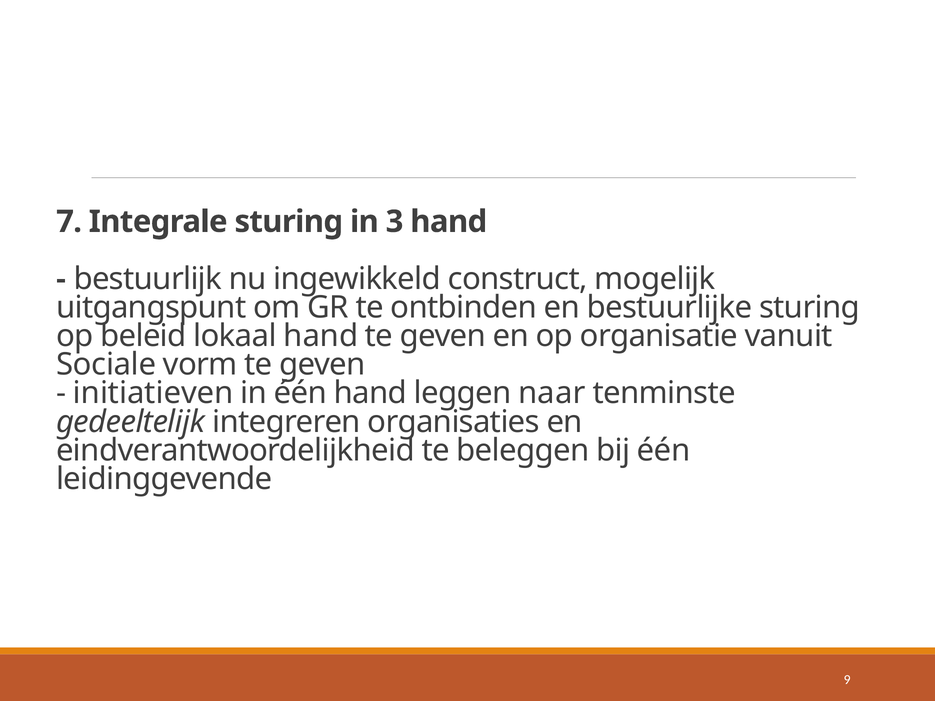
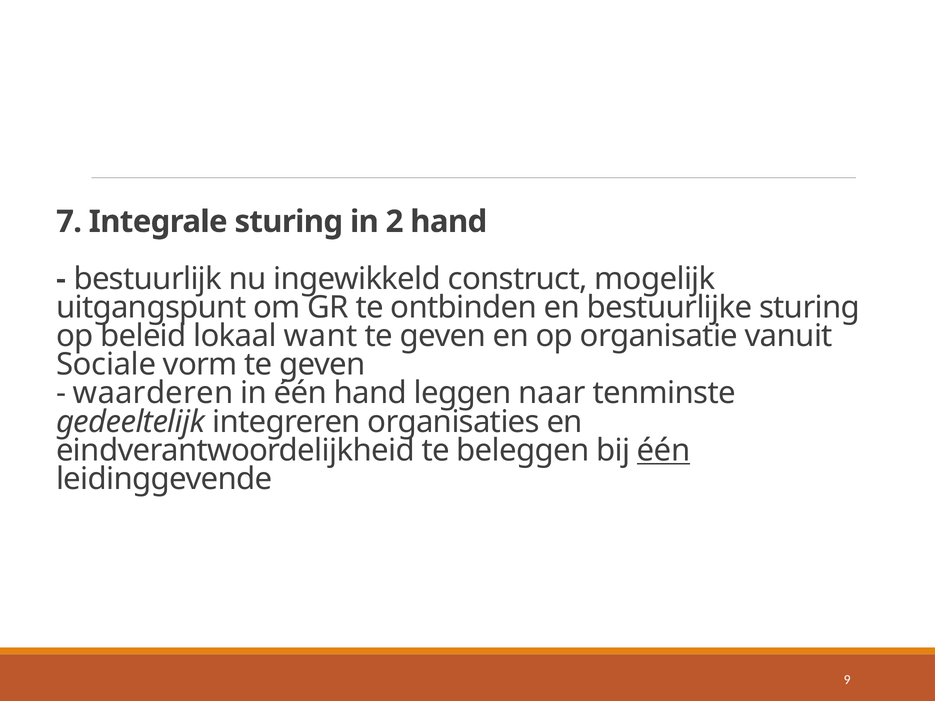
3: 3 -> 2
lokaal hand: hand -> want
initiatieven: initiatieven -> waarderen
één at (664, 451) underline: none -> present
